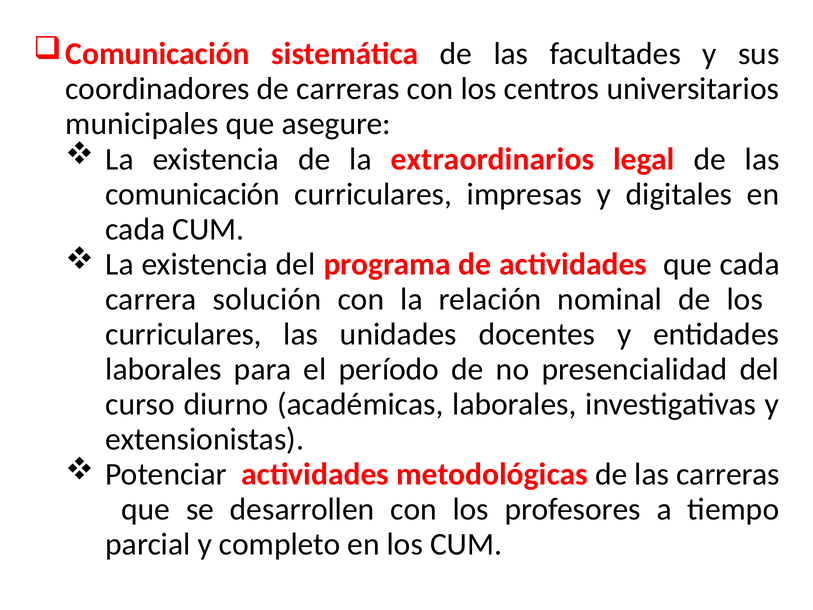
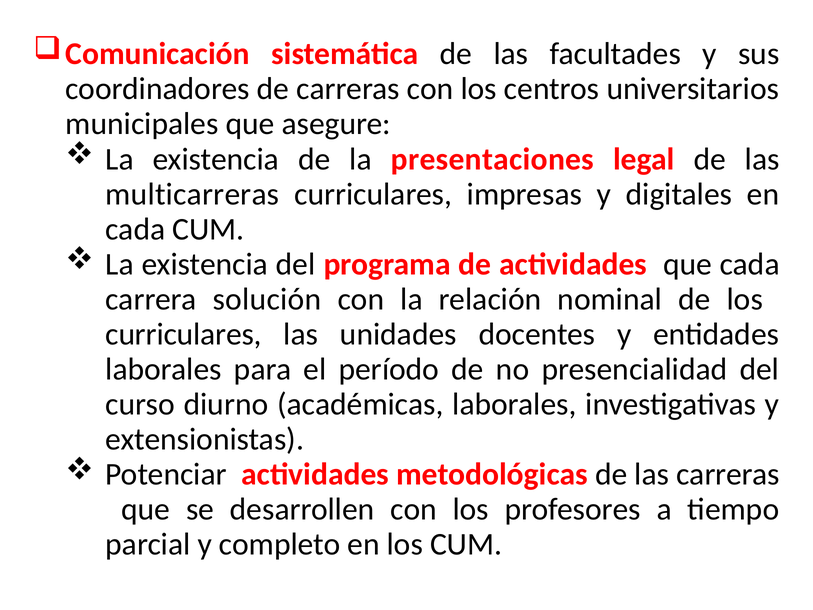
extraordinarios: extraordinarios -> presentaciones
comunicación at (193, 194): comunicación -> multicarreras
